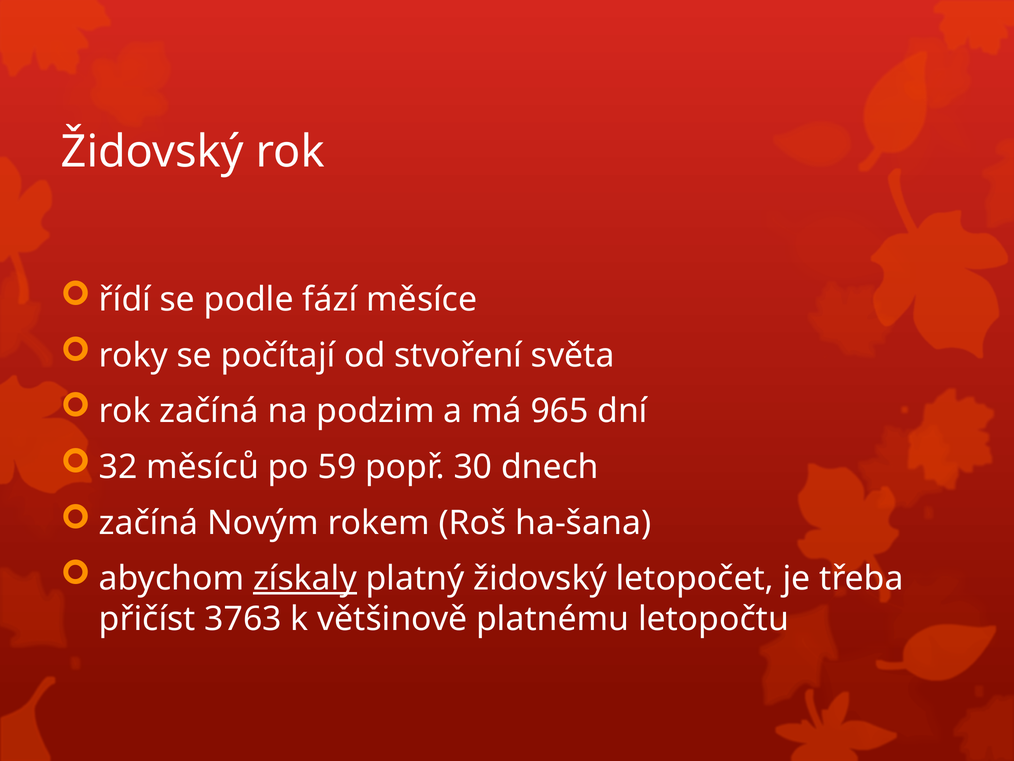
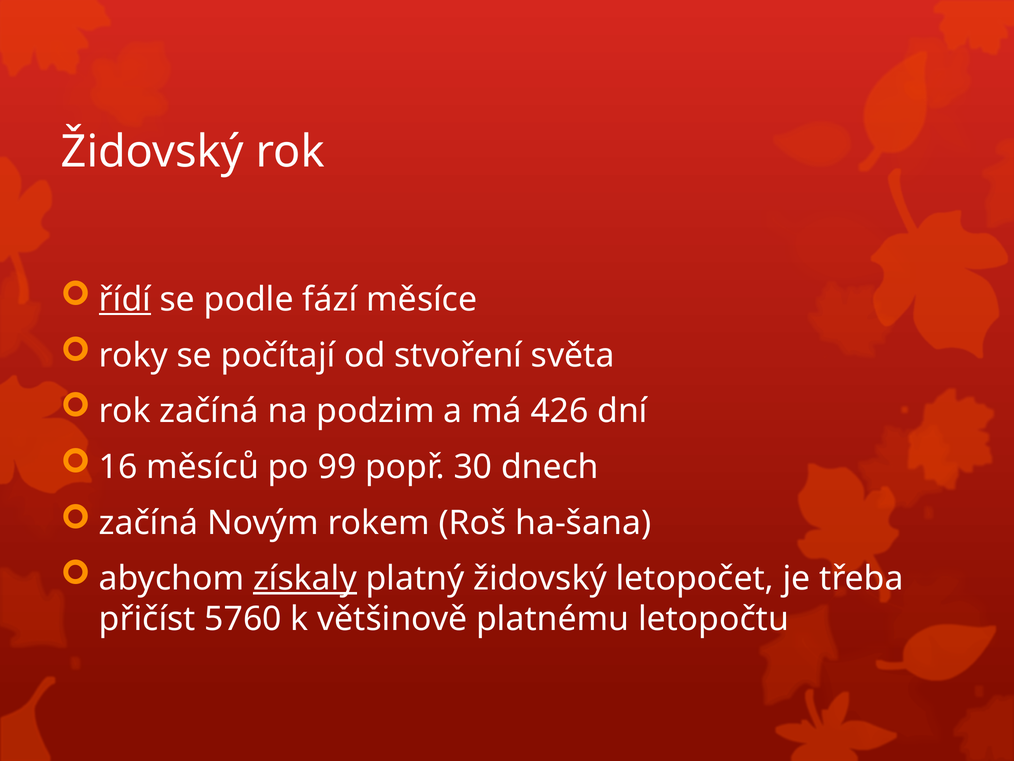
řídí underline: none -> present
965: 965 -> 426
32: 32 -> 16
59: 59 -> 99
3763: 3763 -> 5760
